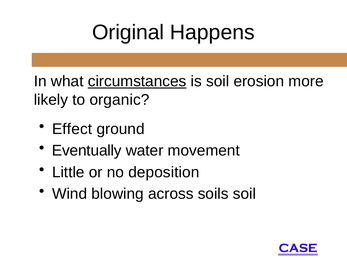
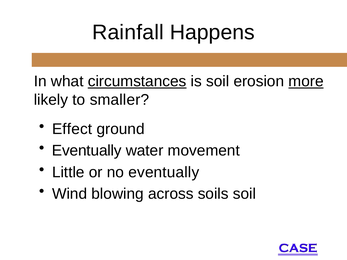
Original: Original -> Rainfall
more underline: none -> present
organic: organic -> smaller
no deposition: deposition -> eventually
